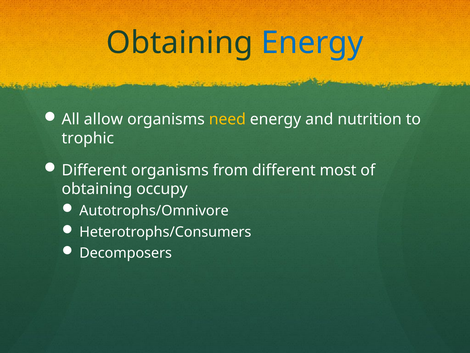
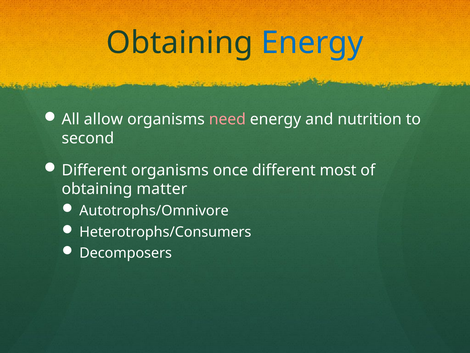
need colour: yellow -> pink
trophic: trophic -> second
from: from -> once
occupy: occupy -> matter
